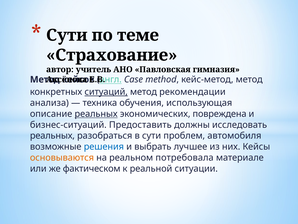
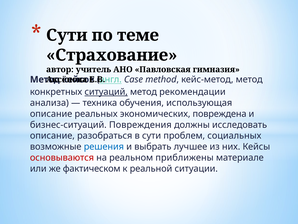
реальных at (96, 114) underline: present -> none
Предоставить: Предоставить -> Повреждения
реальных at (52, 135): реальных -> описание
автомобиля: автомобиля -> социальных
основываются colour: orange -> red
потребовала: потребовала -> приближены
